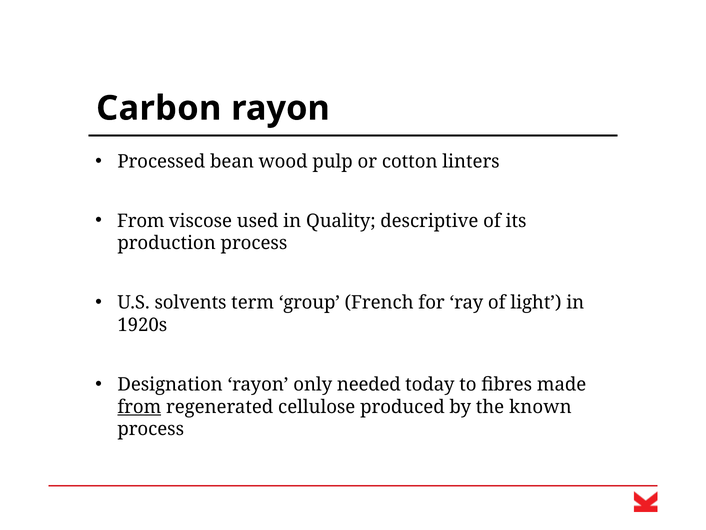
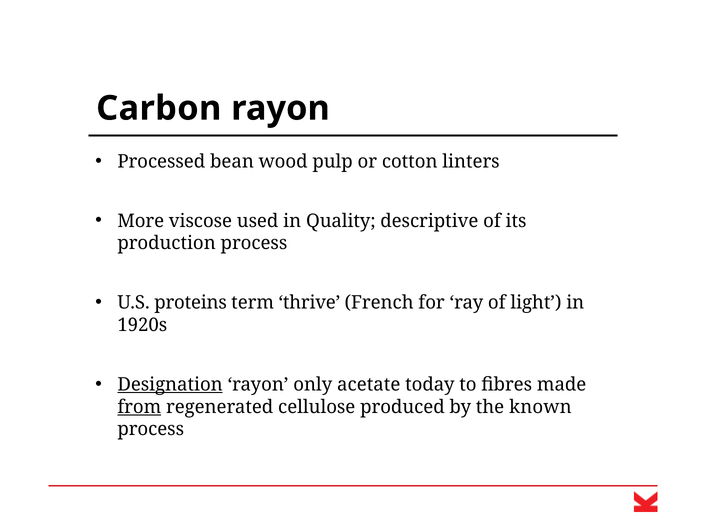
From at (141, 221): From -> More
solvents: solvents -> proteins
group: group -> thrive
Designation underline: none -> present
needed: needed -> acetate
